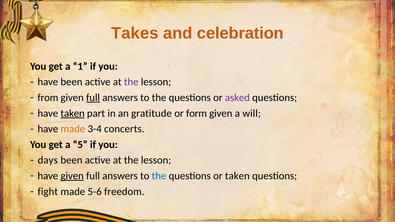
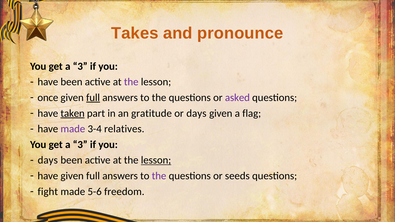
celebration: celebration -> pronounce
1 at (80, 66): 1 -> 3
from: from -> once
or form: form -> days
will: will -> flag
made at (73, 129) colour: orange -> purple
concerts: concerts -> relatives
5 at (80, 145): 5 -> 3
lesson at (156, 160) underline: none -> present
given at (72, 176) underline: present -> none
the at (159, 176) colour: blue -> purple
or taken: taken -> seeds
